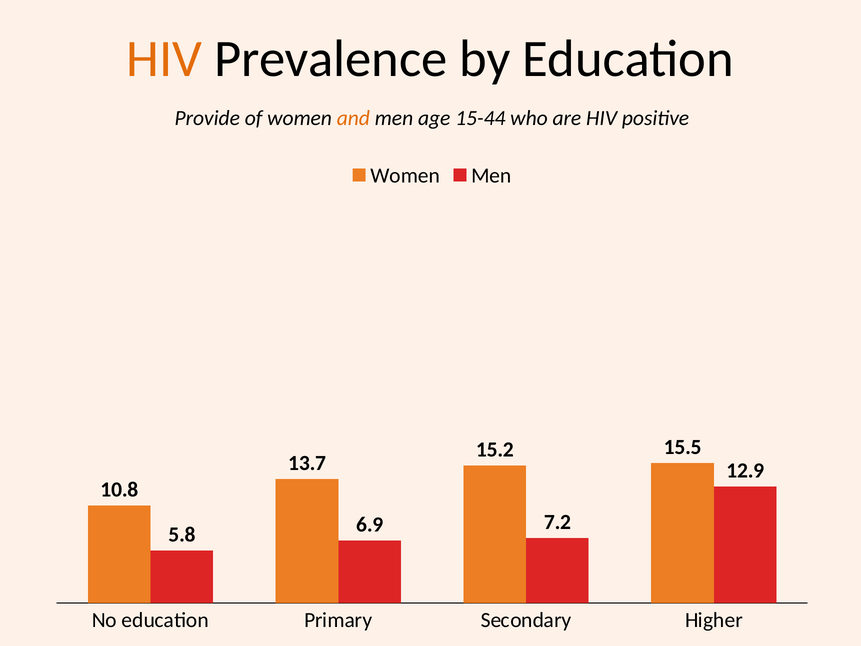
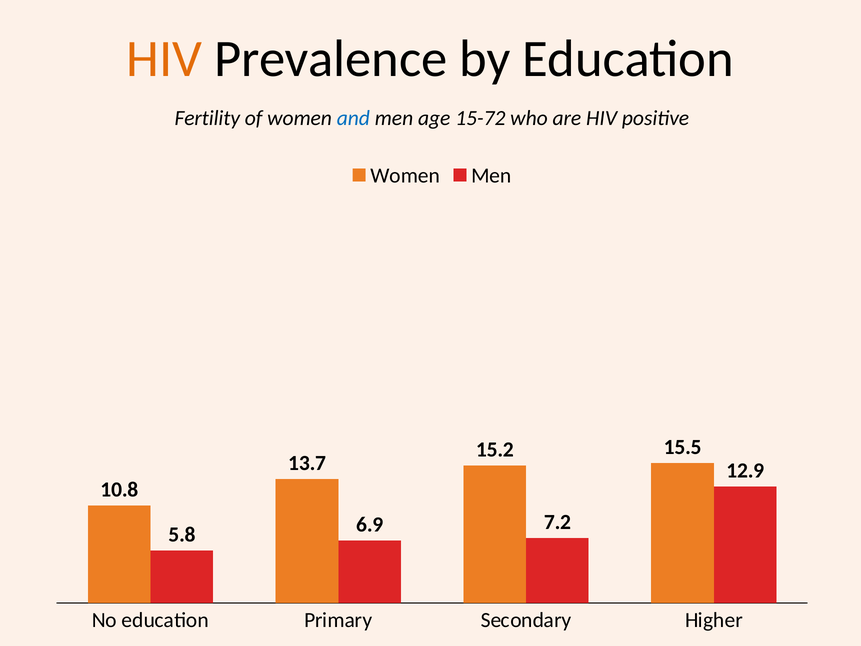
Provide: Provide -> Fertility
and colour: orange -> blue
15-44: 15-44 -> 15-72
